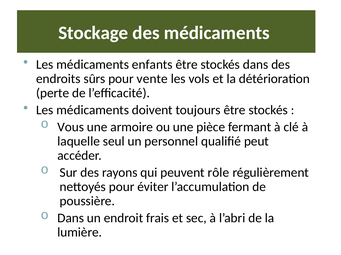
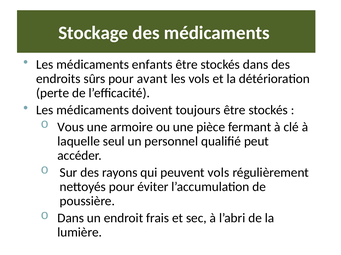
vente: vente -> avant
peuvent rôle: rôle -> vols
